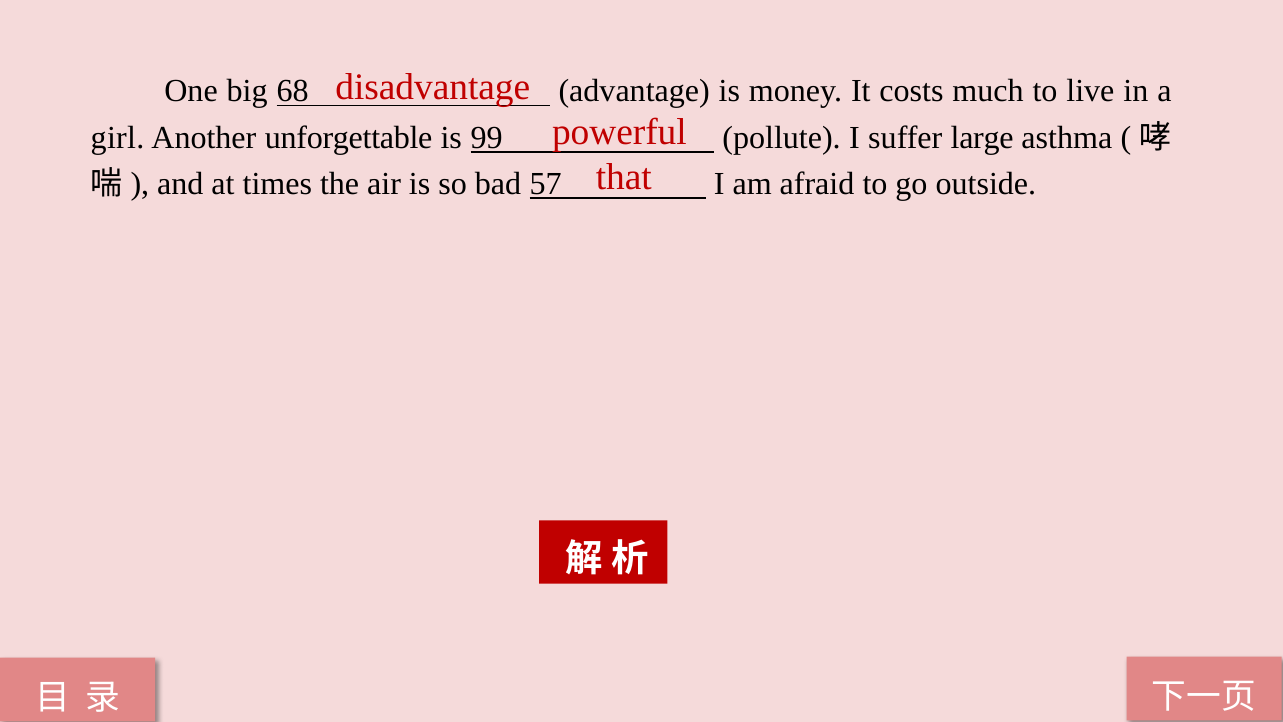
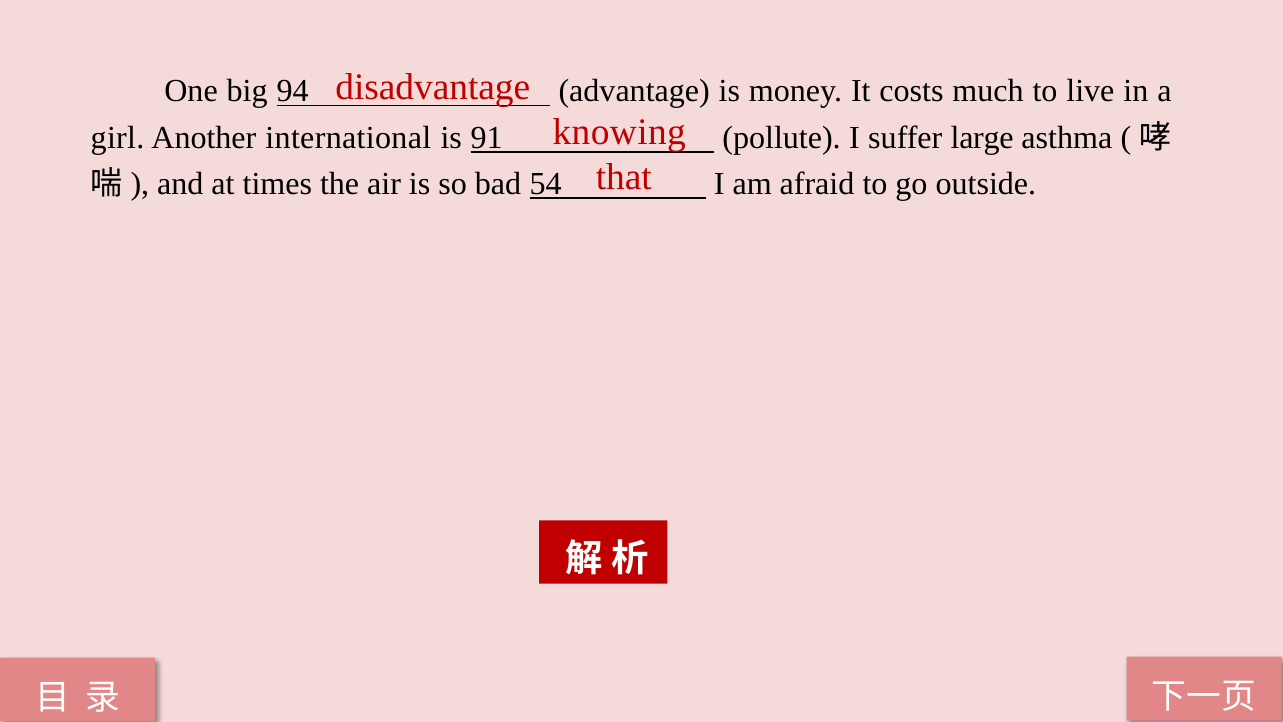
68: 68 -> 94
powerful: powerful -> knowing
unforgettable: unforgettable -> international
99: 99 -> 91
57: 57 -> 54
